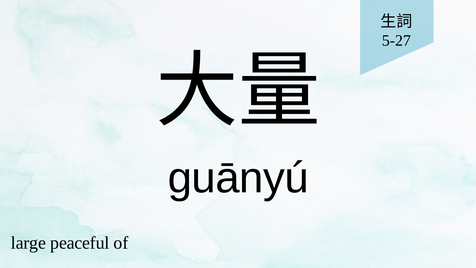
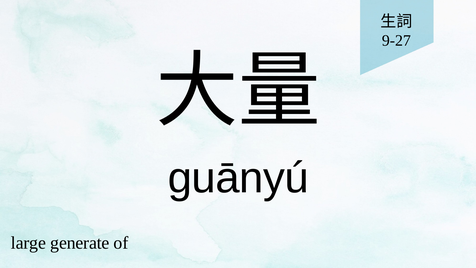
5-27: 5-27 -> 9-27
peaceful: peaceful -> generate
